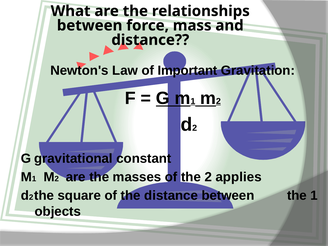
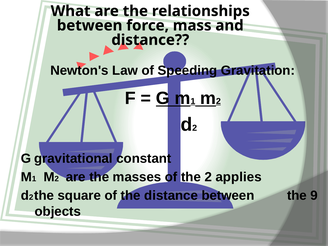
Important: Important -> Speeding
the 1: 1 -> 9
